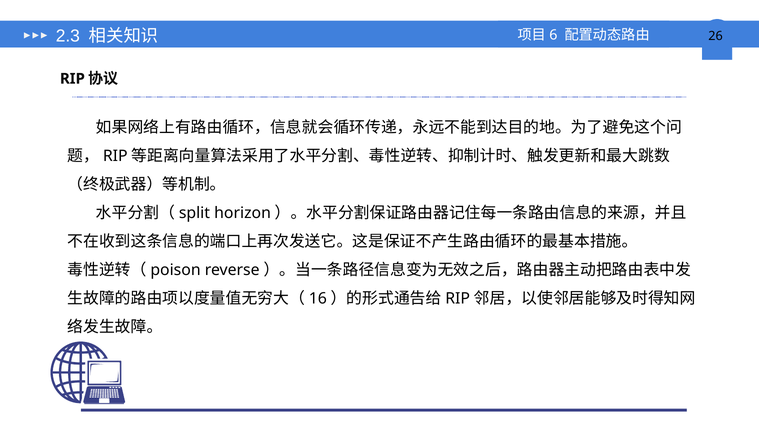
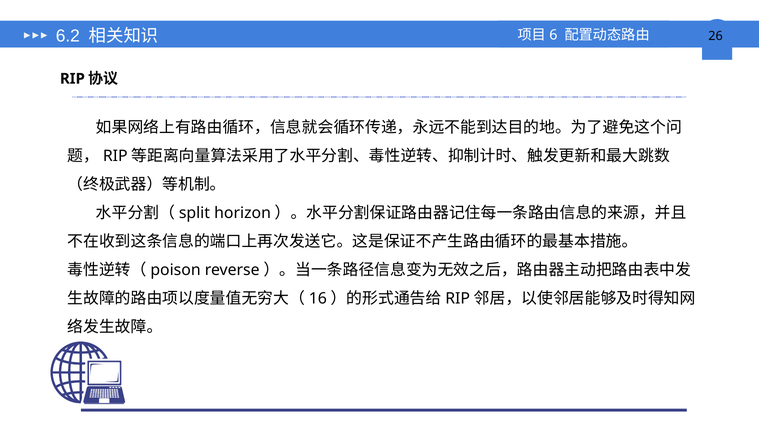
2.3: 2.3 -> 6.2
